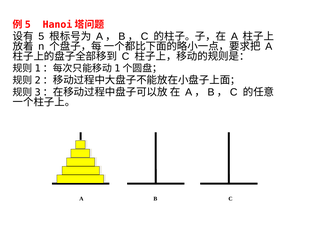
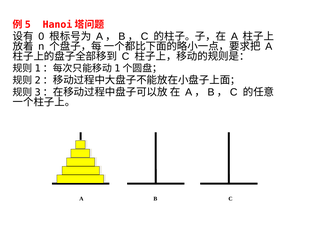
5: 5 -> 0
